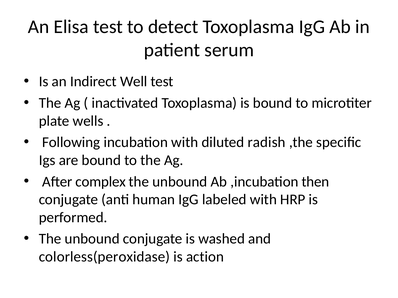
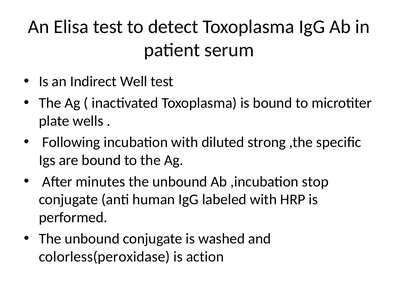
radish: radish -> strong
complex: complex -> minutes
then: then -> stop
